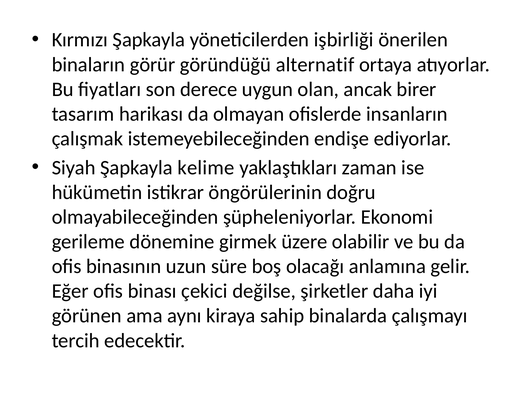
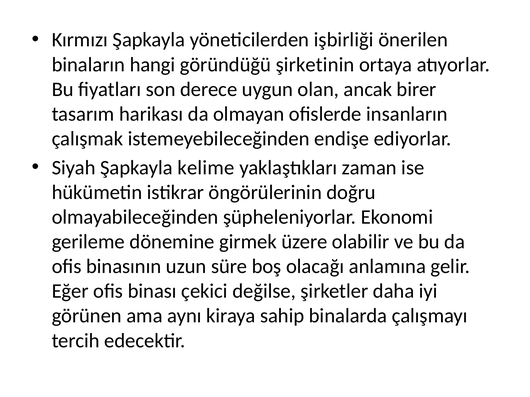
görür: görür -> hangi
alternatif: alternatif -> şirketinin
